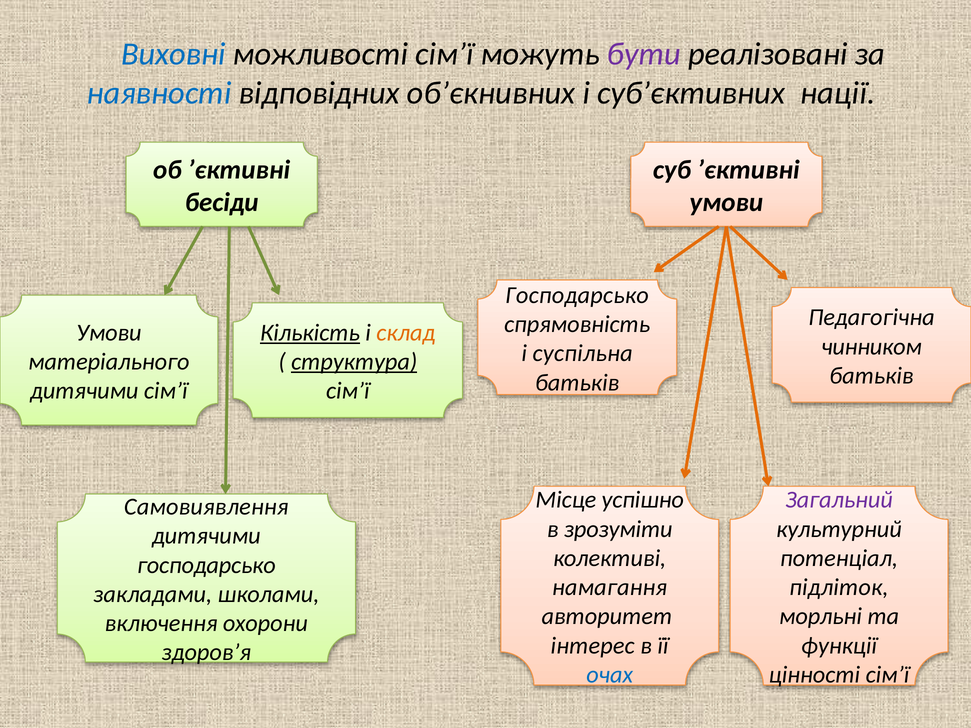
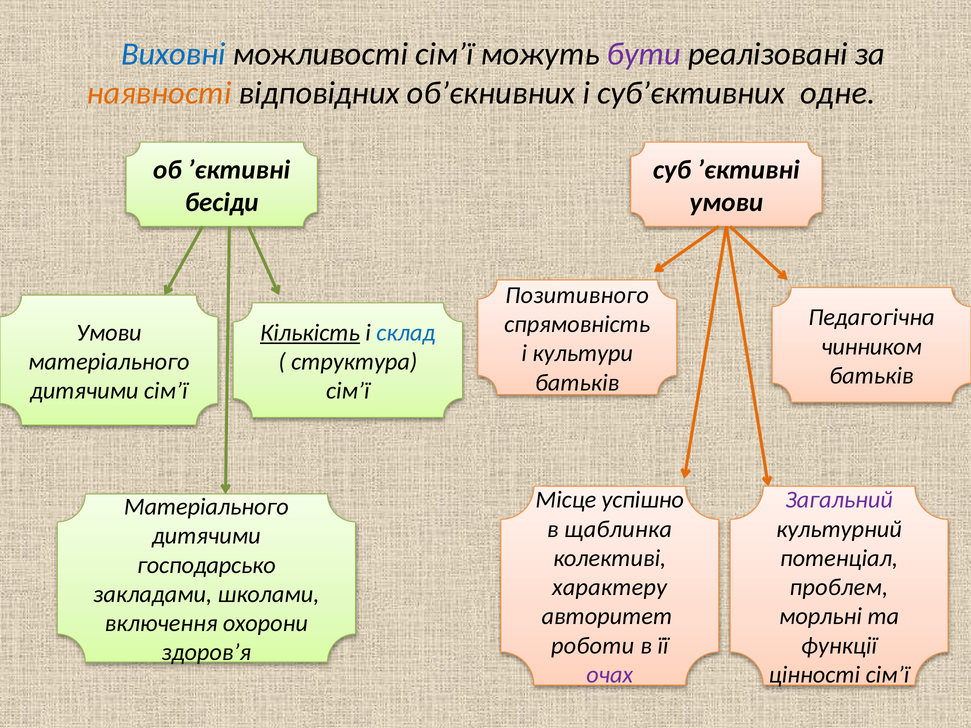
наявності colour: blue -> orange
нації: нації -> одне
Господарсько at (577, 295): Господарсько -> Позитивного
склад colour: orange -> blue
суспільна: суспільна -> культури
структура underline: present -> none
Самовиявлення at (206, 507): Самовиявлення -> Матеріального
зрозуміти: зрозуміти -> щаблинка
намагання: намагання -> характеру
підліток: підліток -> проблем
інтерес: інтерес -> роботи
очах colour: blue -> purple
